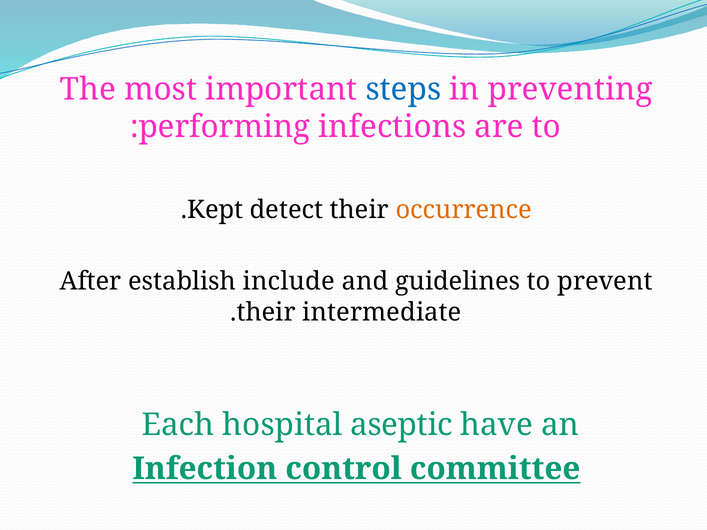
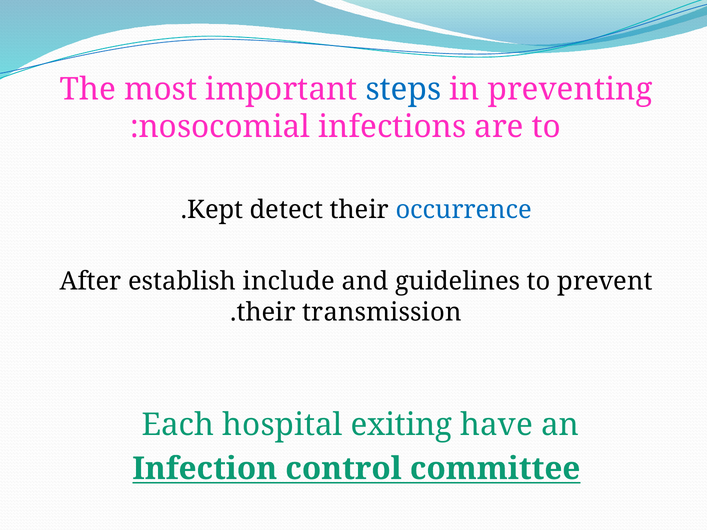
performing: performing -> nosocomial
occurrence colour: orange -> blue
intermediate: intermediate -> transmission
aseptic: aseptic -> exiting
